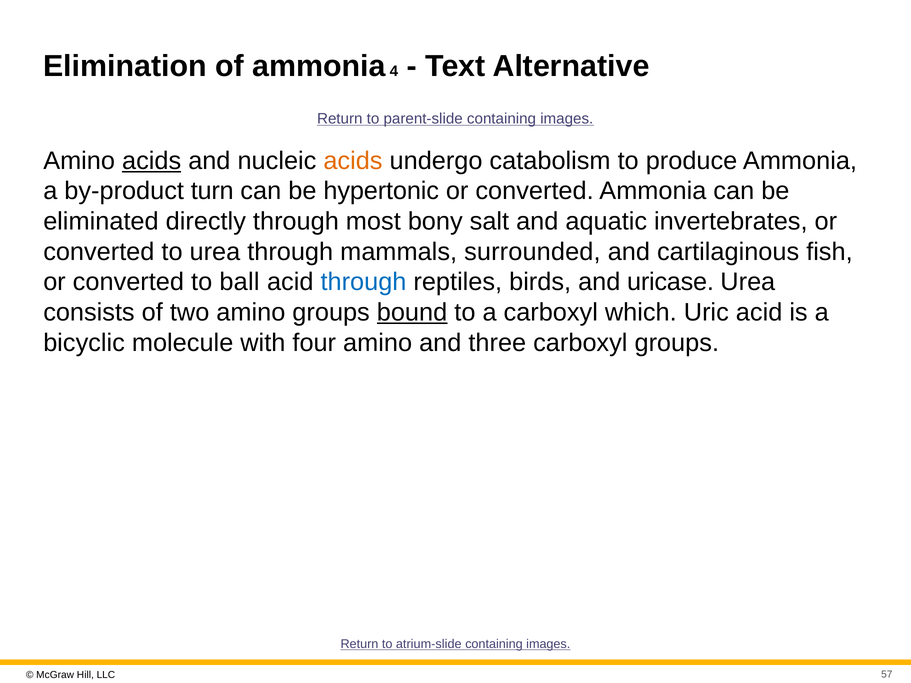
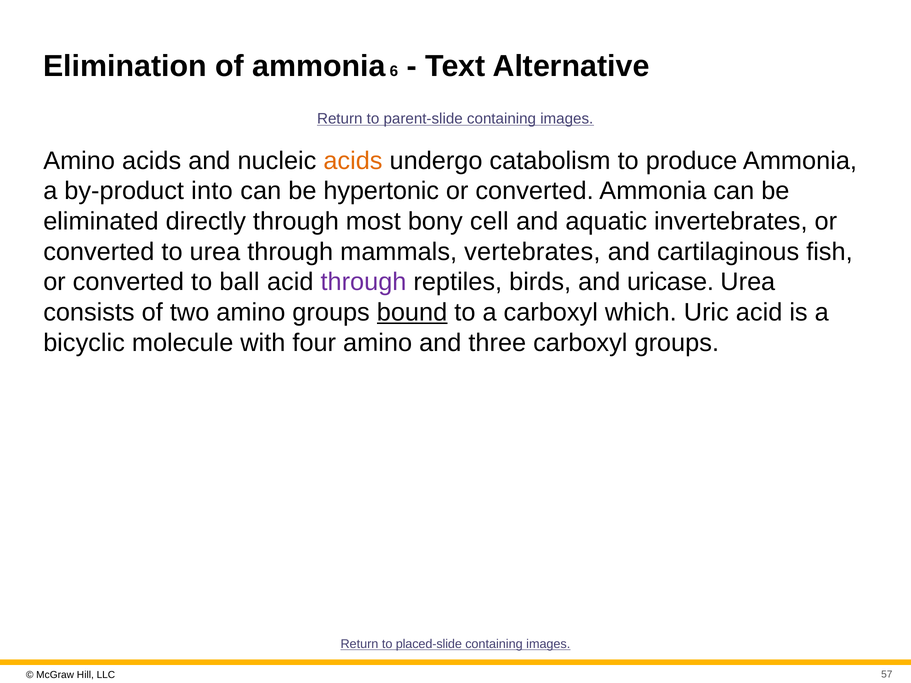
4: 4 -> 6
acids at (152, 161) underline: present -> none
turn: turn -> into
salt: salt -> cell
surrounded: surrounded -> vertebrates
through at (363, 282) colour: blue -> purple
atrium-slide: atrium-slide -> placed-slide
